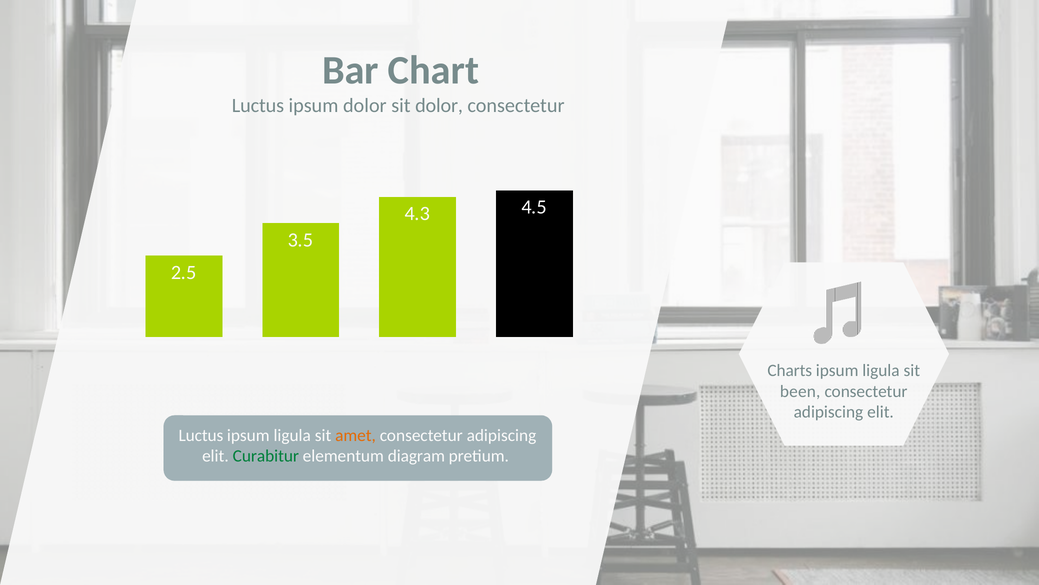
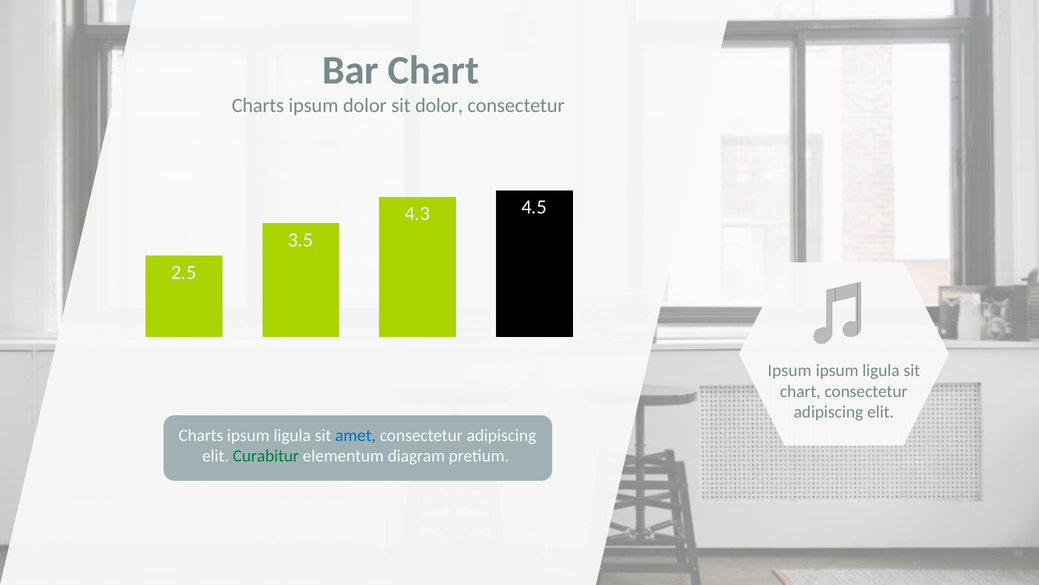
Luctus at (258, 105): Luctus -> Charts
Charts at (790, 370): Charts -> Ipsum
been at (800, 391): been -> chart
Luctus at (201, 435): Luctus -> Charts
amet colour: orange -> blue
